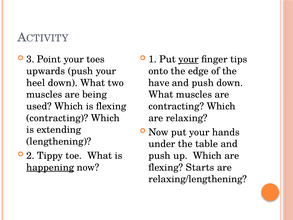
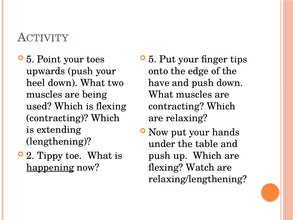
3 at (30, 59): 3 -> 5
1 at (153, 59): 1 -> 5
your at (188, 59) underline: present -> none
Starts: Starts -> Watch
